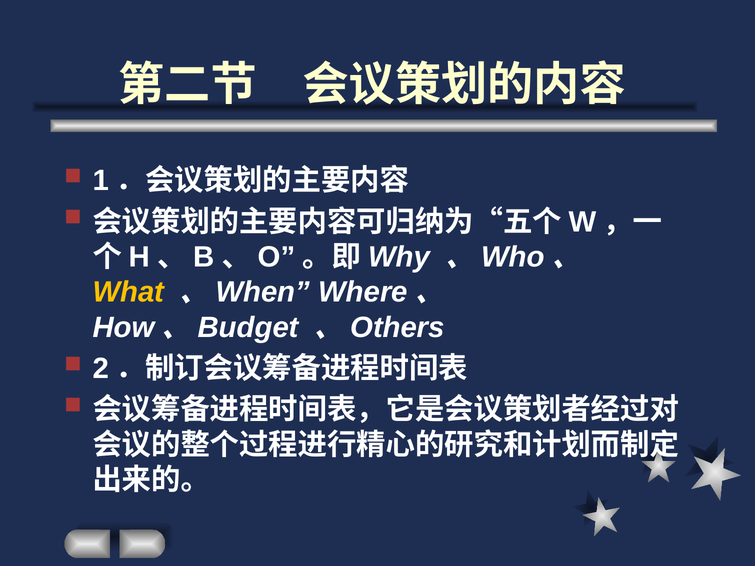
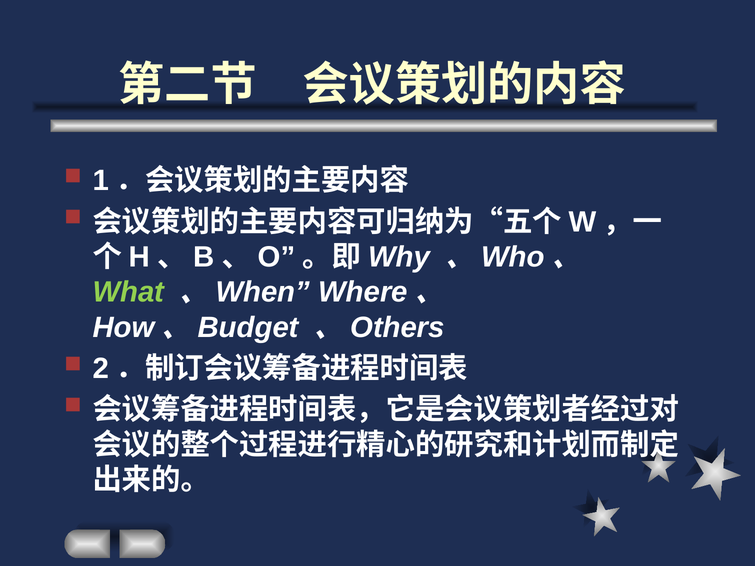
What colour: yellow -> light green
